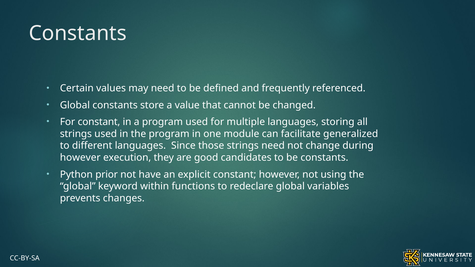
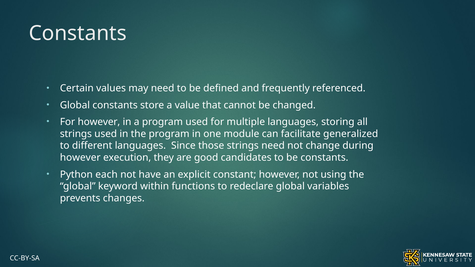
For constant: constant -> however
prior: prior -> each
